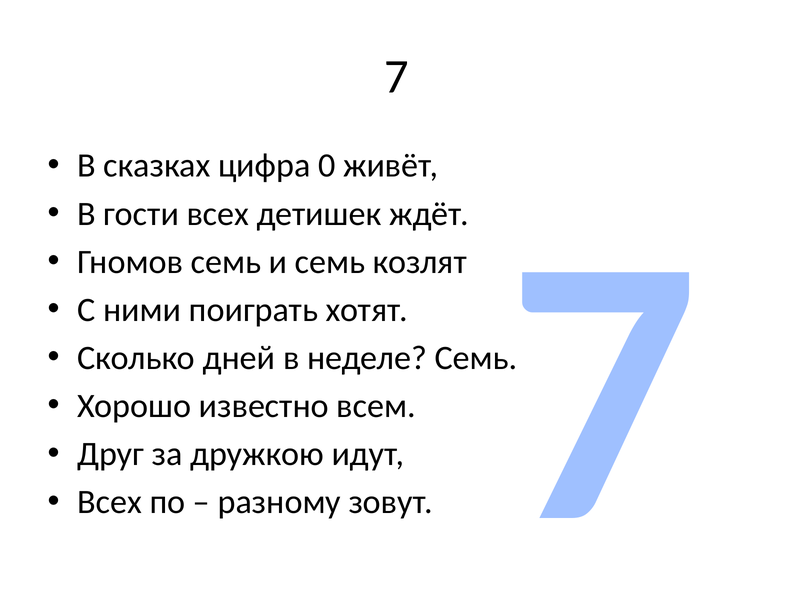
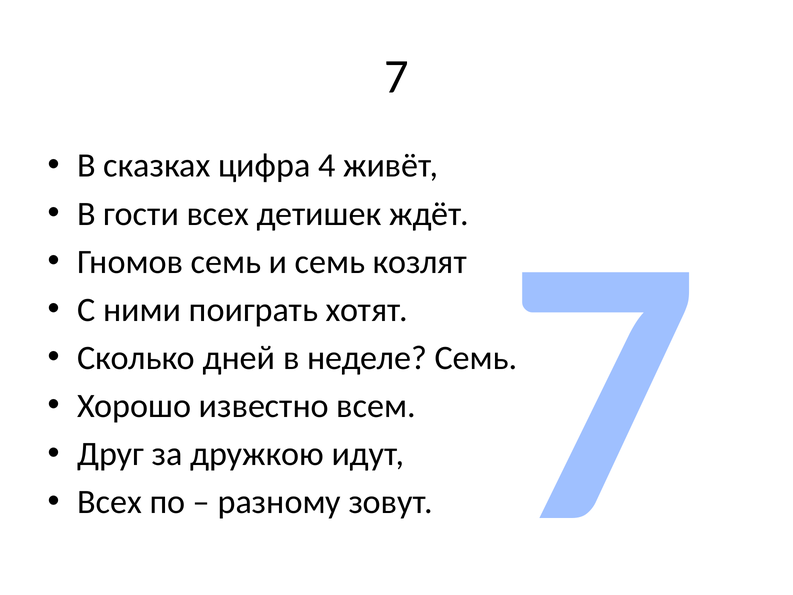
0: 0 -> 4
